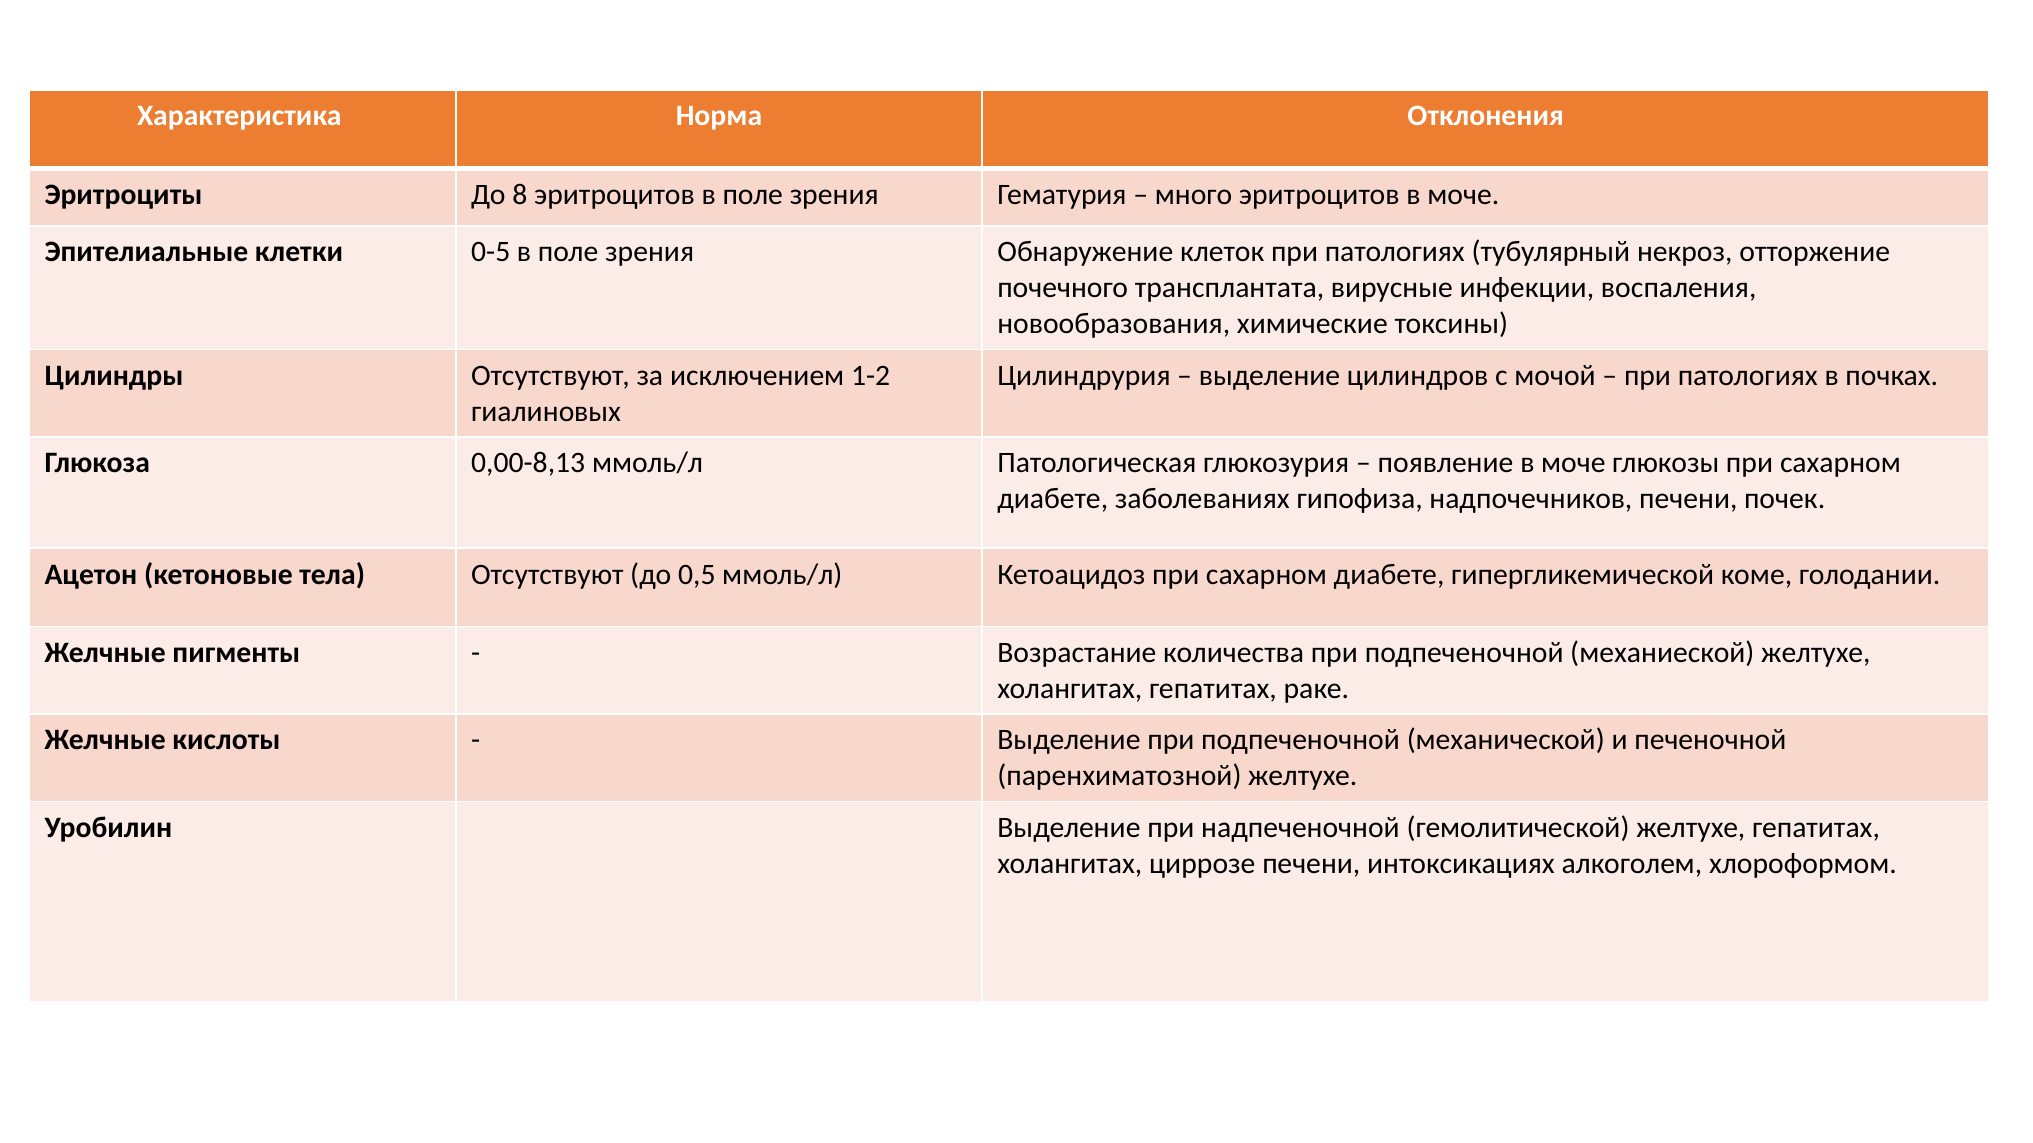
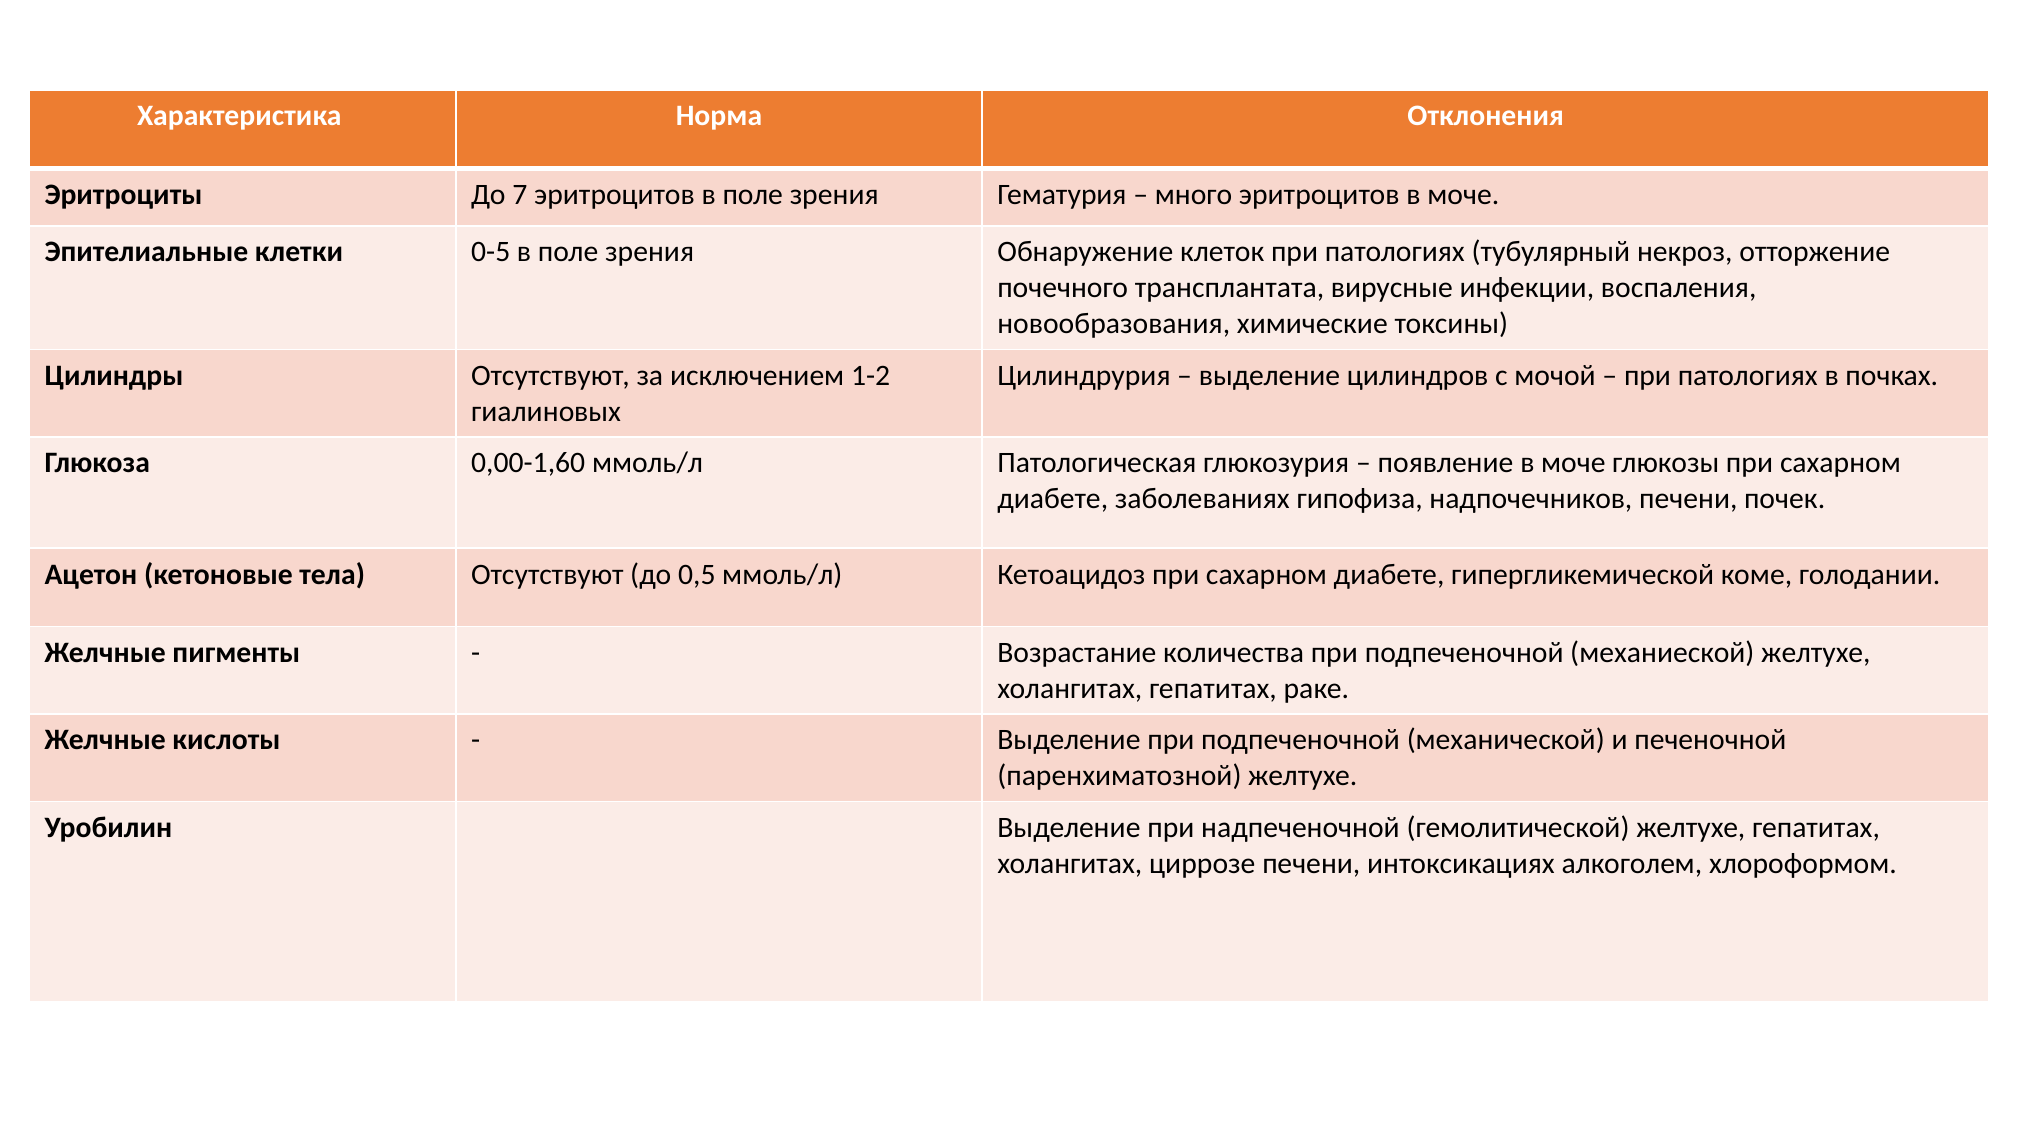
8: 8 -> 7
0,00-8,13: 0,00-8,13 -> 0,00-1,60
